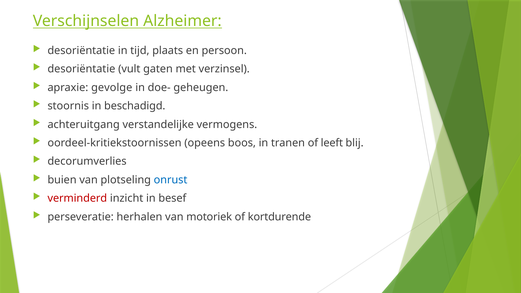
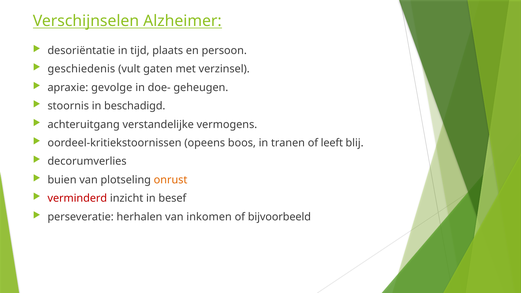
desoriëntatie at (81, 69): desoriëntatie -> geschiedenis
onrust colour: blue -> orange
motoriek: motoriek -> inkomen
kortdurende: kortdurende -> bijvoorbeeld
